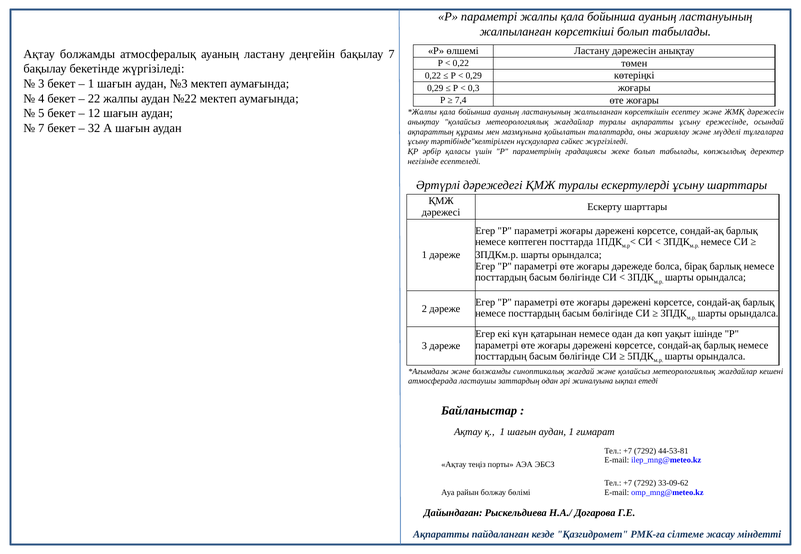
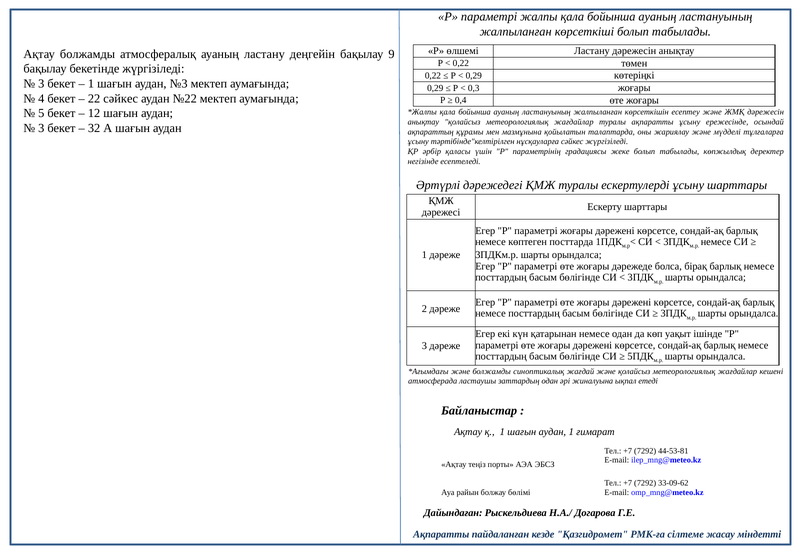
бақылау 7: 7 -> 9
22 жалпы: жалпы -> сәйкес
7,4: 7,4 -> 0,4
7 at (41, 128): 7 -> 3
